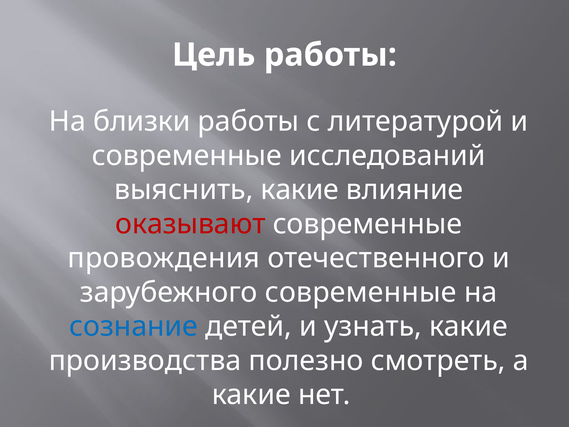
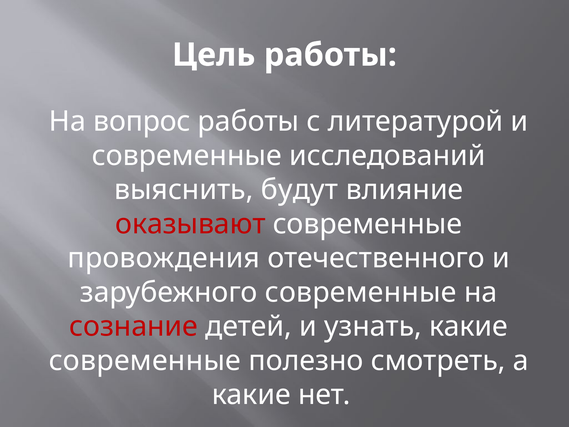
близки: близки -> вопрос
выяснить какие: какие -> будут
сознание colour: blue -> red
производства at (145, 360): производства -> современные
